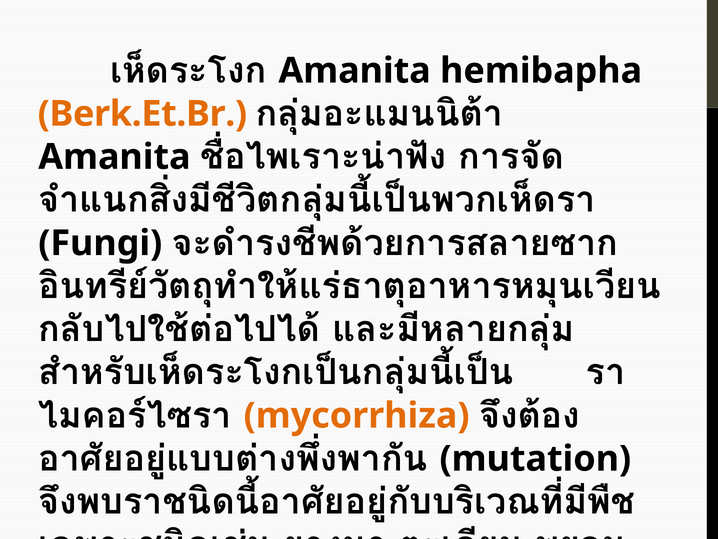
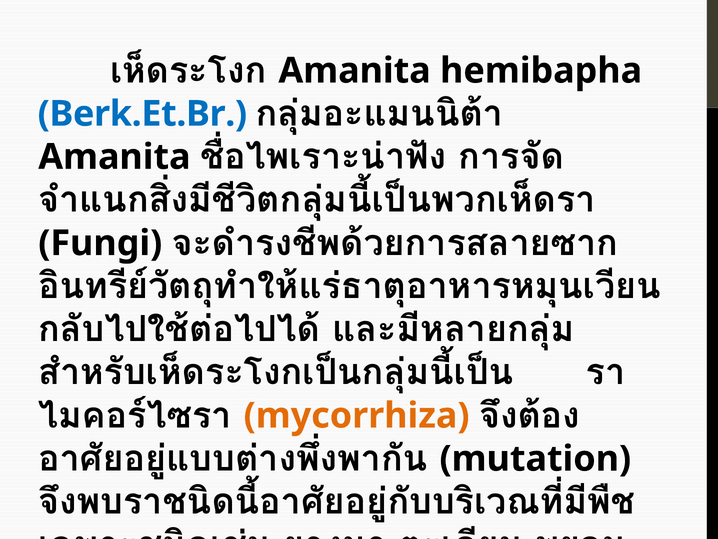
Berk.Et.Br colour: orange -> blue
